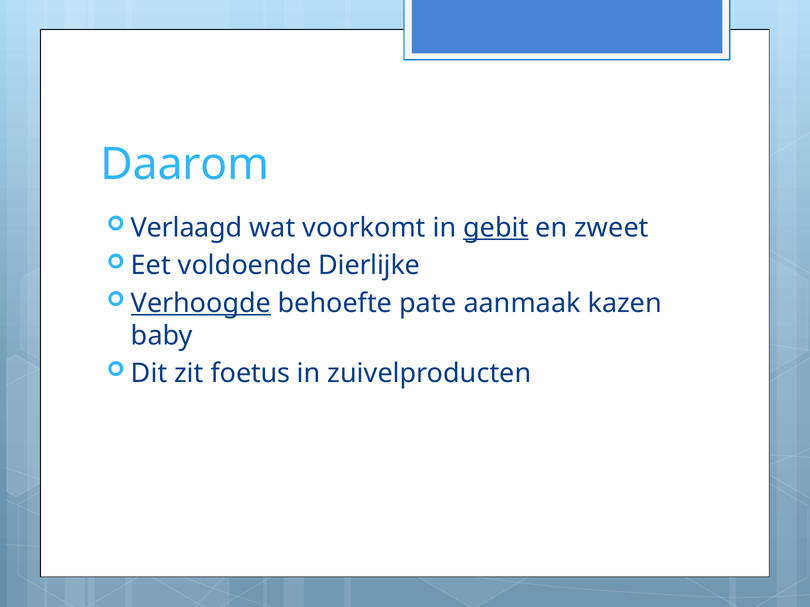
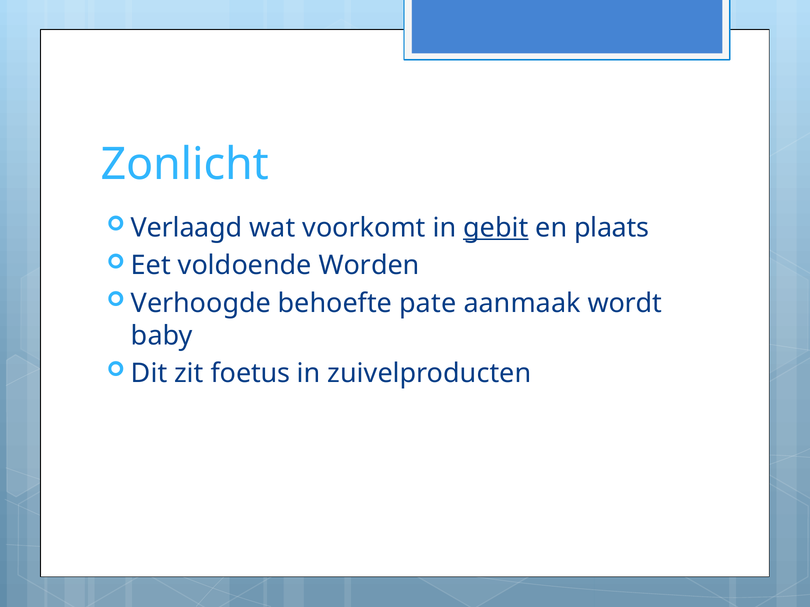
Daarom: Daarom -> Zonlicht
zweet: zweet -> plaats
Dierlijke: Dierlijke -> Worden
Verhoogde underline: present -> none
kazen: kazen -> wordt
